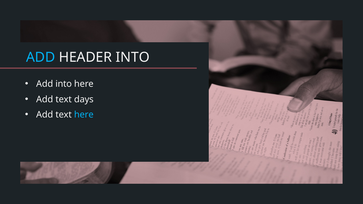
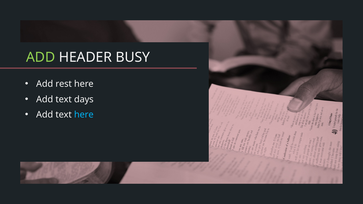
ADD at (41, 57) colour: light blue -> light green
HEADER INTO: INTO -> BUSY
Add into: into -> rest
